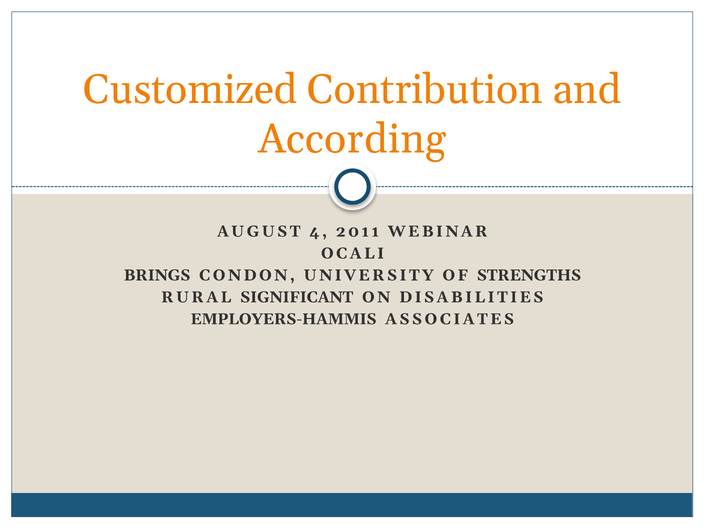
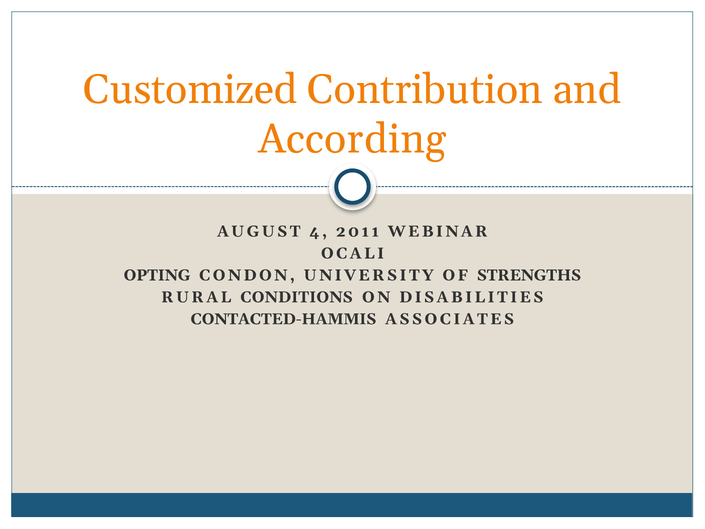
BRINGS: BRINGS -> OPTING
SIGNIFICANT: SIGNIFICANT -> CONDITIONS
EMPLOYERS-HAMMIS: EMPLOYERS-HAMMIS -> CONTACTED-HAMMIS
